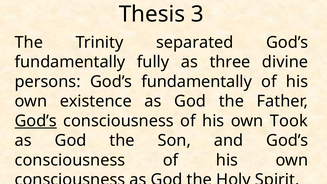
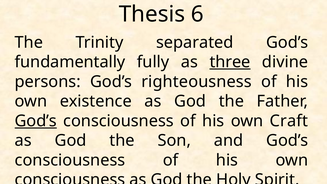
3: 3 -> 6
three underline: none -> present
persons God’s fundamentally: fundamentally -> righteousness
Took: Took -> Craft
